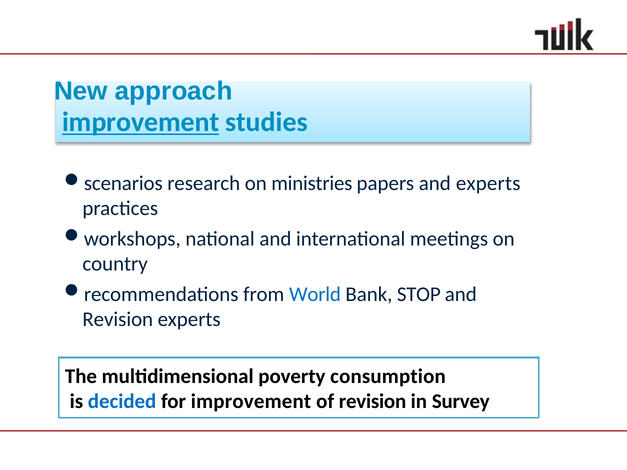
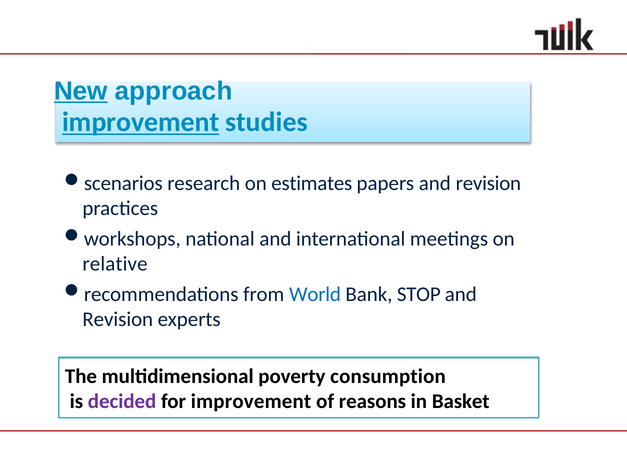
New underline: none -> present
ministries: ministries -> estimates
papers and experts: experts -> revision
country: country -> relative
decided colour: blue -> purple
of revision: revision -> reasons
Survey: Survey -> Basket
